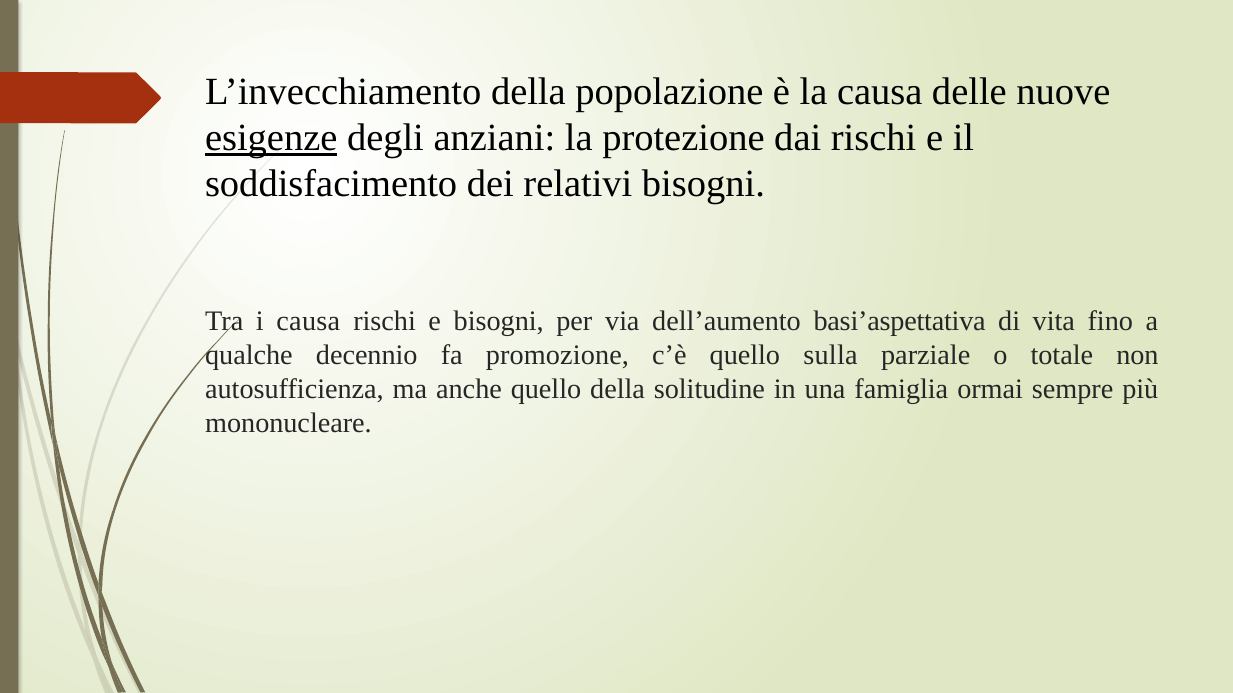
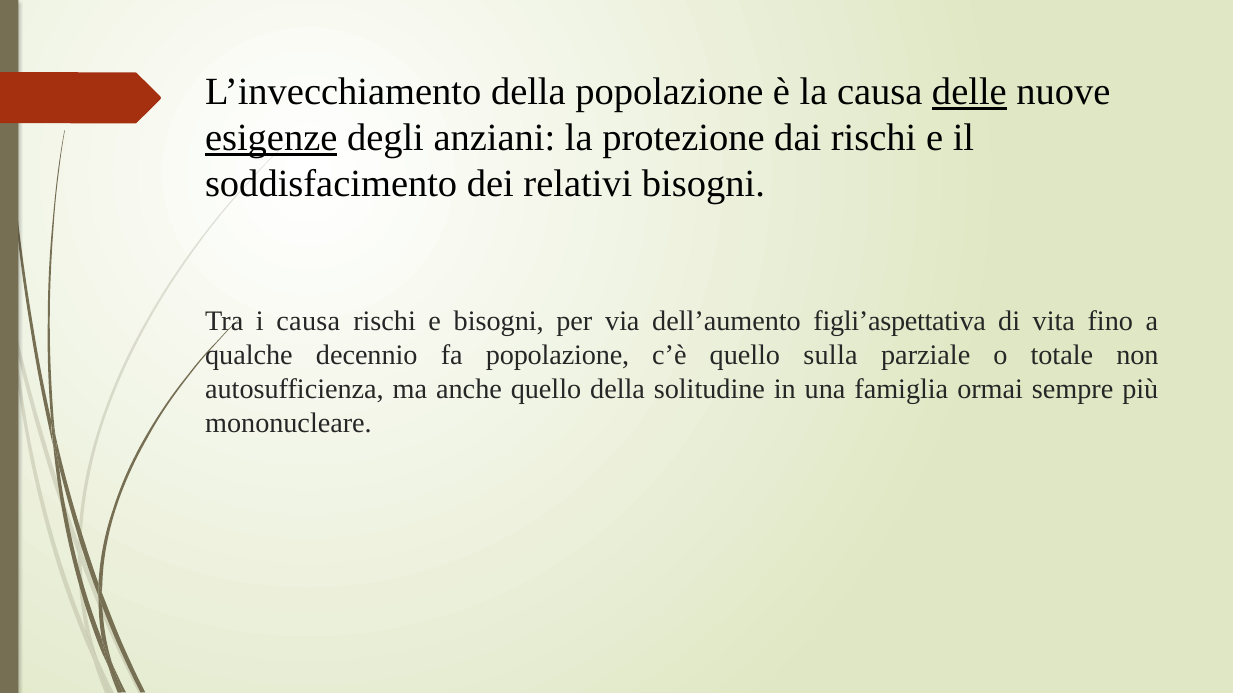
delle underline: none -> present
basi’aspettativa: basi’aspettativa -> figli’aspettativa
fa promozione: promozione -> popolazione
